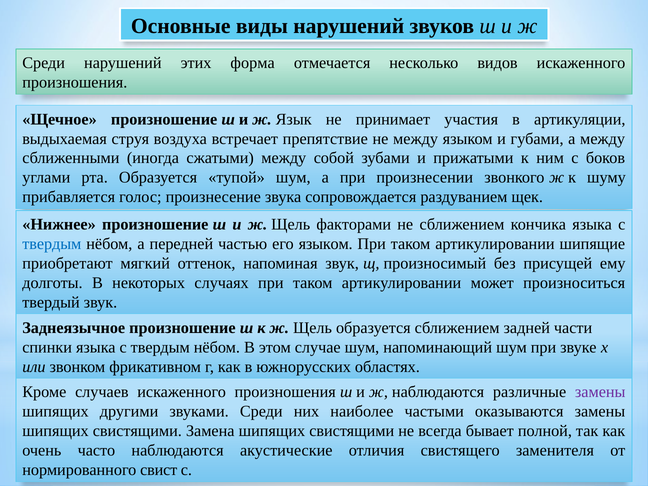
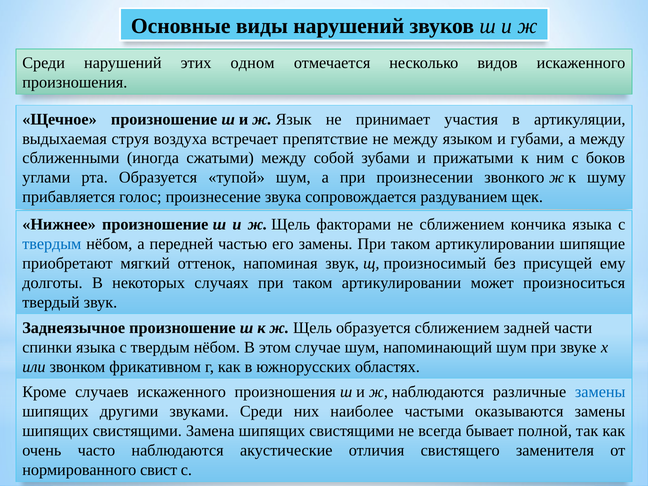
форма: форма -> одном
его языком: языком -> замены
замены at (600, 392) colour: purple -> blue
